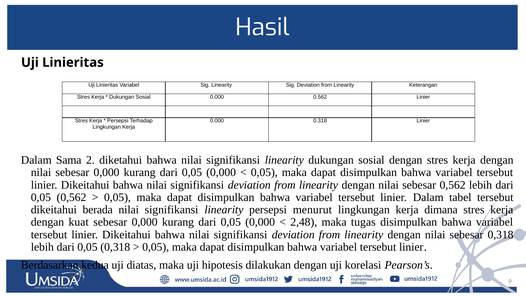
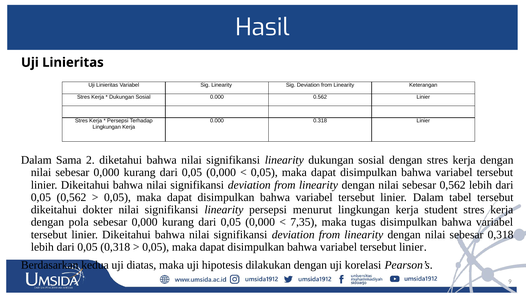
berada: berada -> dokter
dimana: dimana -> student
kuat: kuat -> pola
2,48: 2,48 -> 7,35
